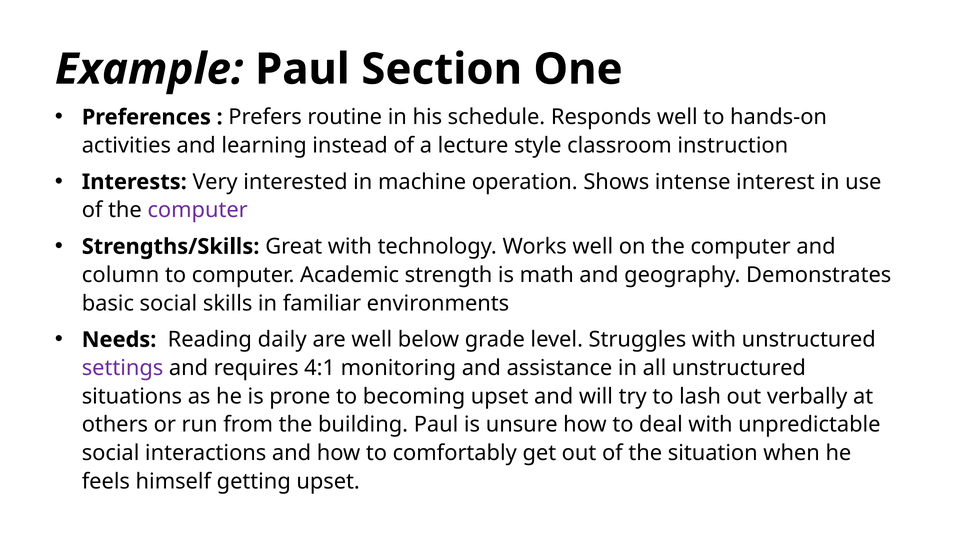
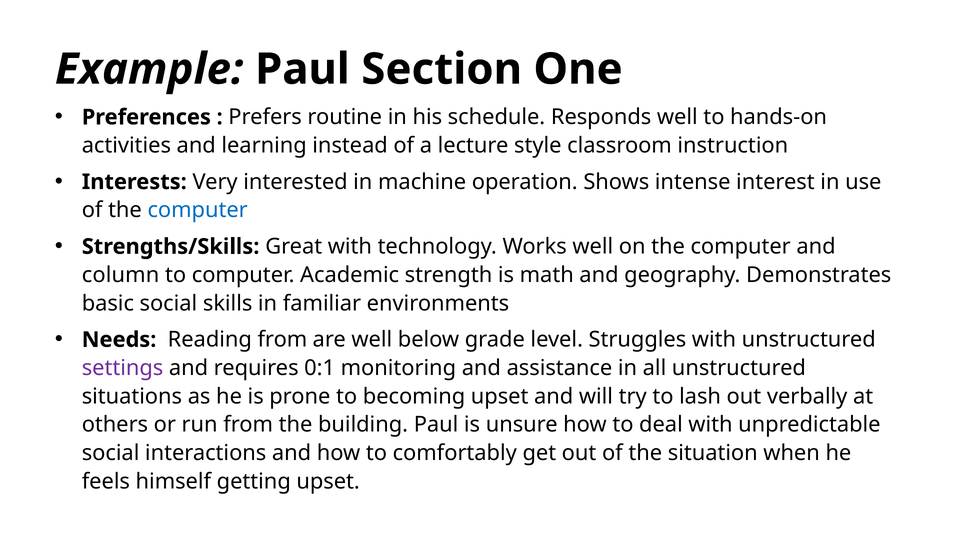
computer at (198, 210) colour: purple -> blue
Reading daily: daily -> from
4:1: 4:1 -> 0:1
